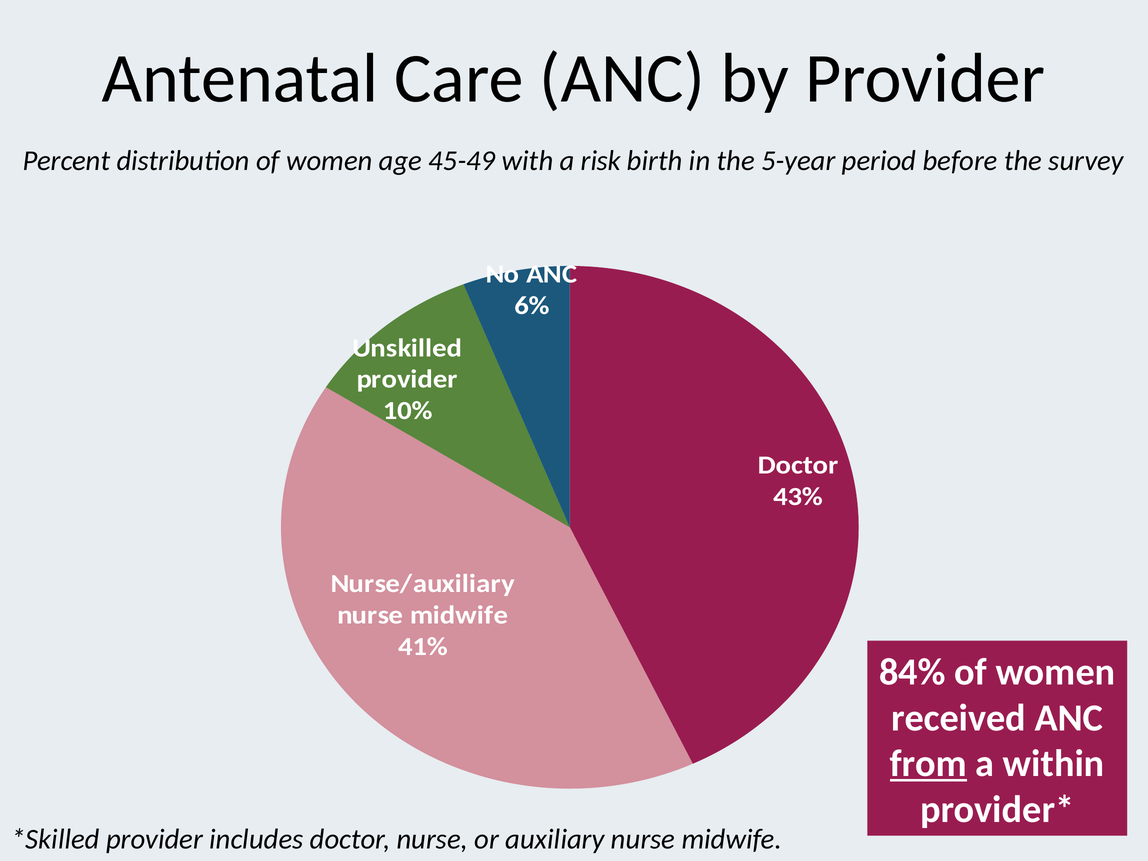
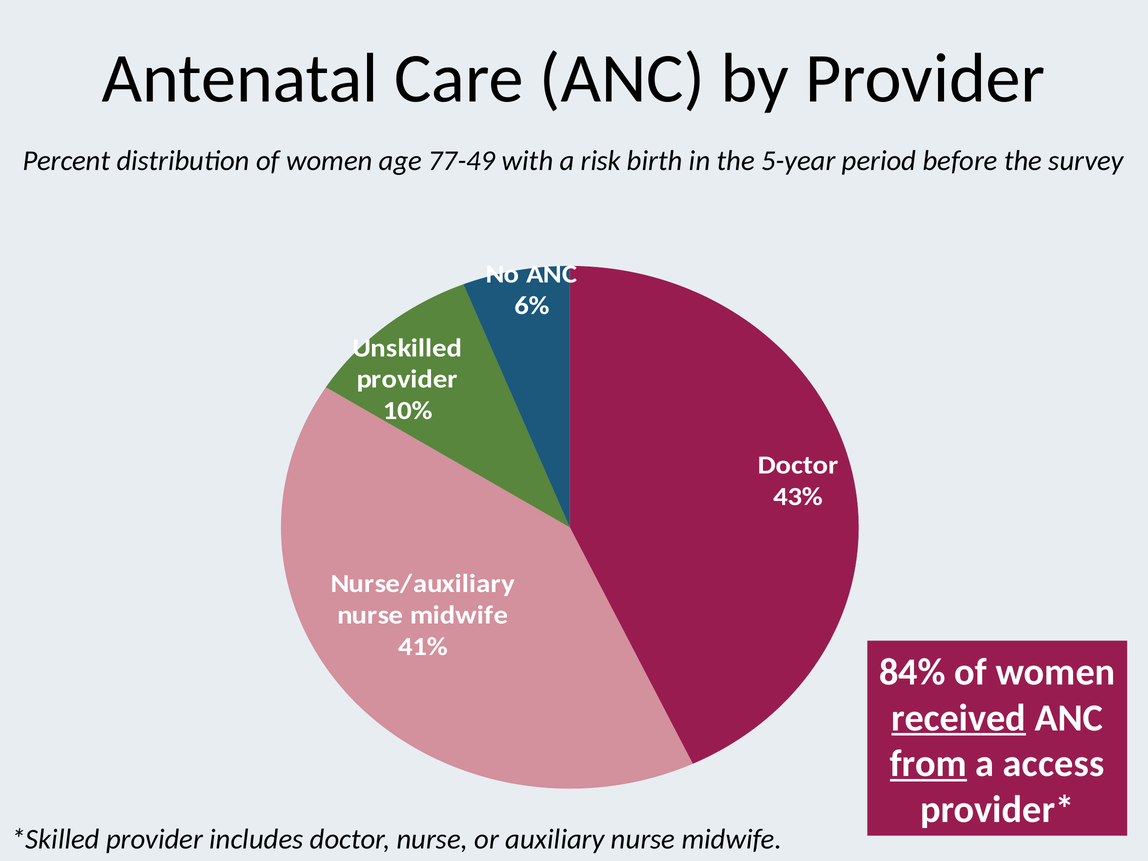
45-49: 45-49 -> 77-49
received underline: none -> present
within: within -> access
